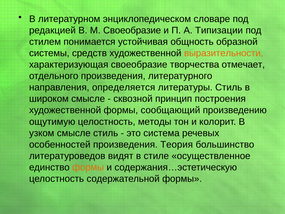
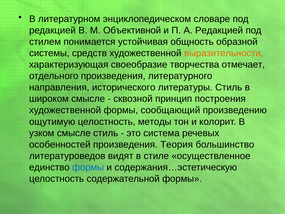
М Своеобразие: Своеобразие -> Объективной
А Типизации: Типизации -> Редакцией
определяется: определяется -> исторического
формы at (88, 167) colour: orange -> blue
